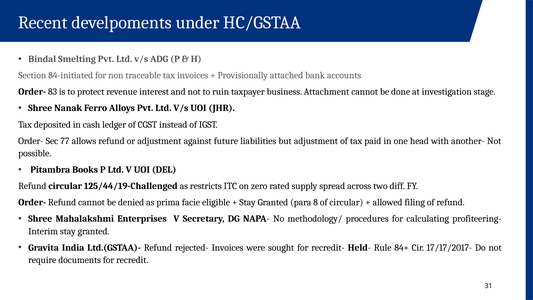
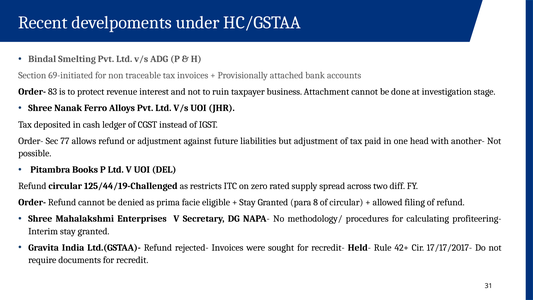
84-initiated: 84-initiated -> 69-initiated
84+: 84+ -> 42+
